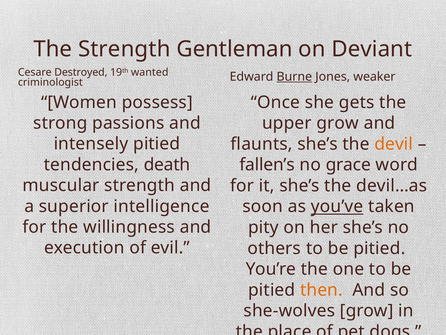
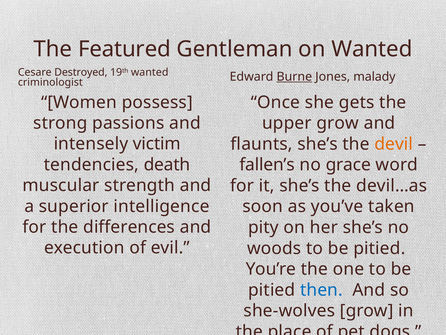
The Strength: Strength -> Featured
on Deviant: Deviant -> Wanted
weaker: weaker -> malady
intensely pitied: pitied -> victim
you’ve underline: present -> none
willingness: willingness -> differences
others: others -> woods
then colour: orange -> blue
